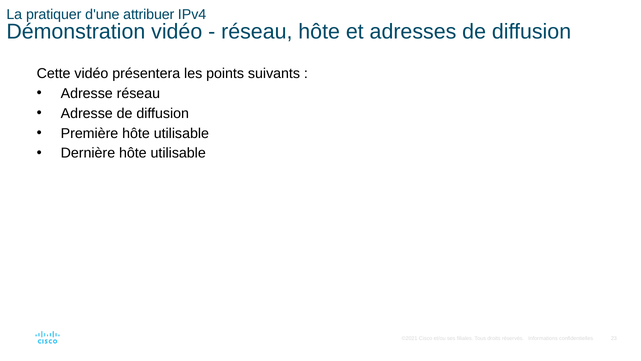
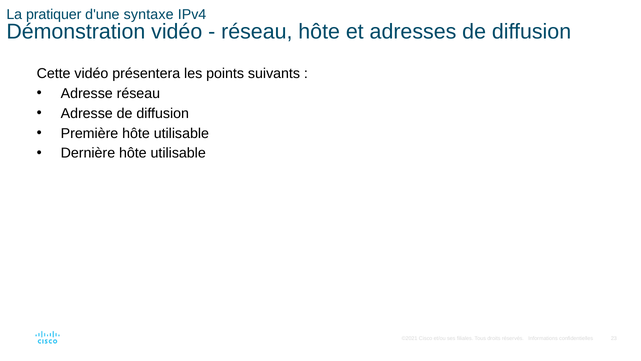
attribuer: attribuer -> syntaxe
